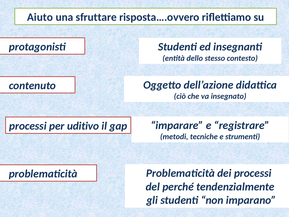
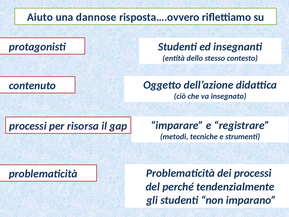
sfruttare: sfruttare -> dannose
uditivo: uditivo -> risorsa
